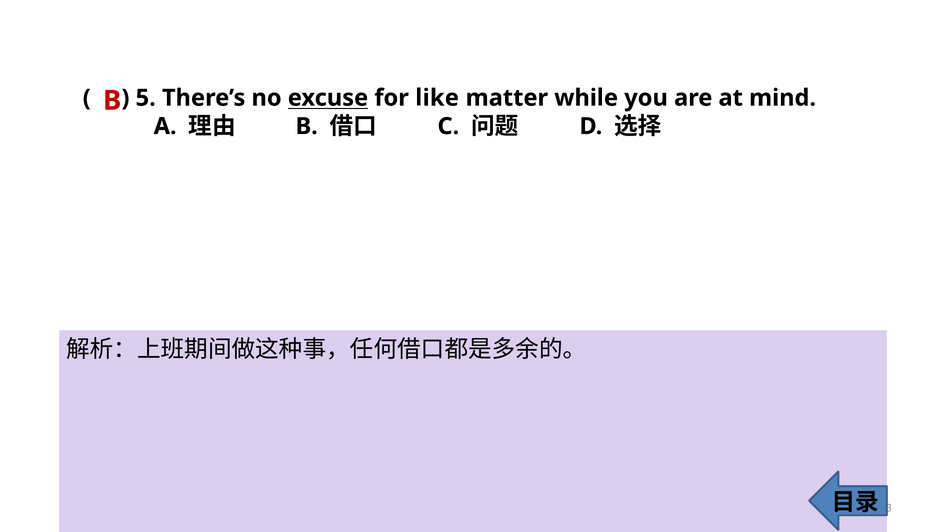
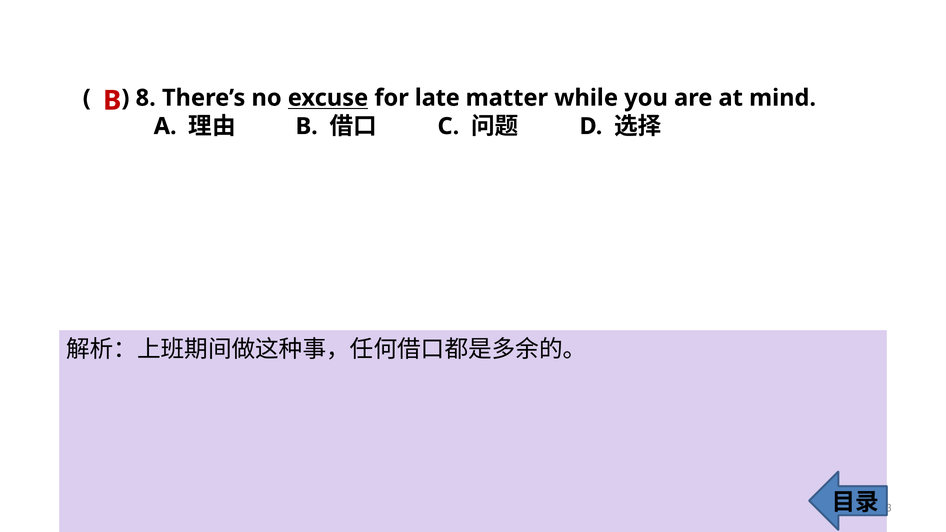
5: 5 -> 8
like: like -> late
